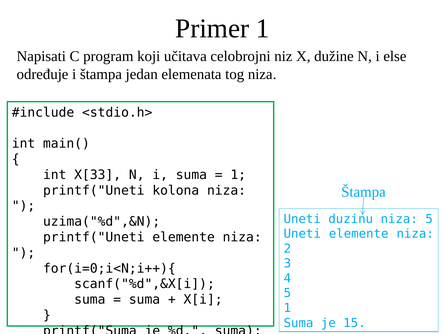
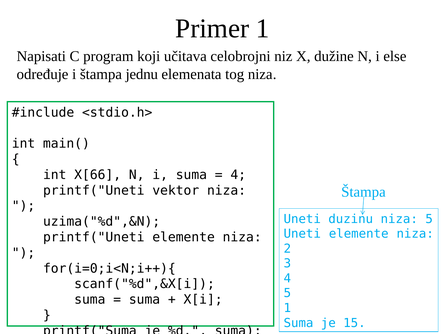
jedan: jedan -> jednu
X[33: X[33 -> X[66
1 at (238, 175): 1 -> 4
kolona: kolona -> vektor
